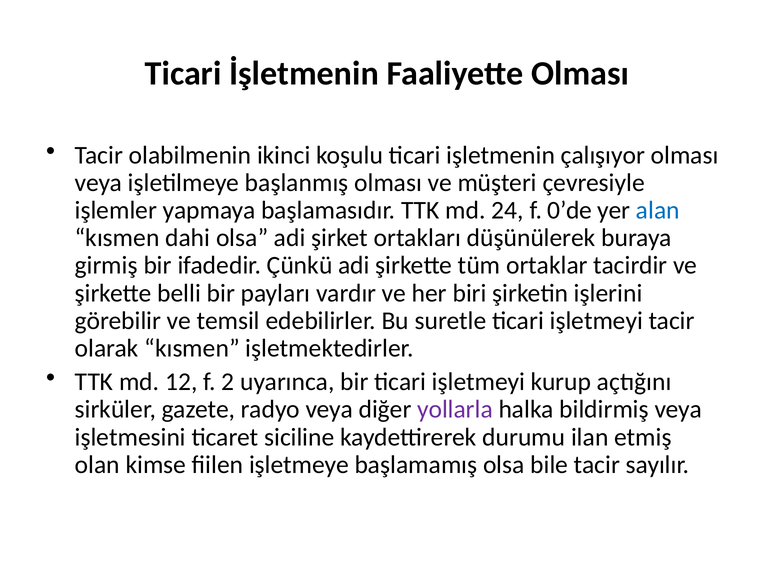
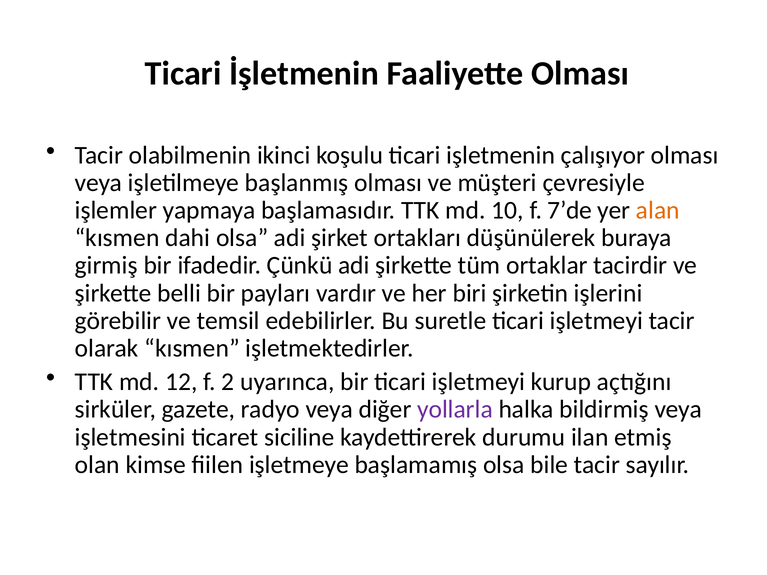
24: 24 -> 10
0’de: 0’de -> 7’de
alan colour: blue -> orange
